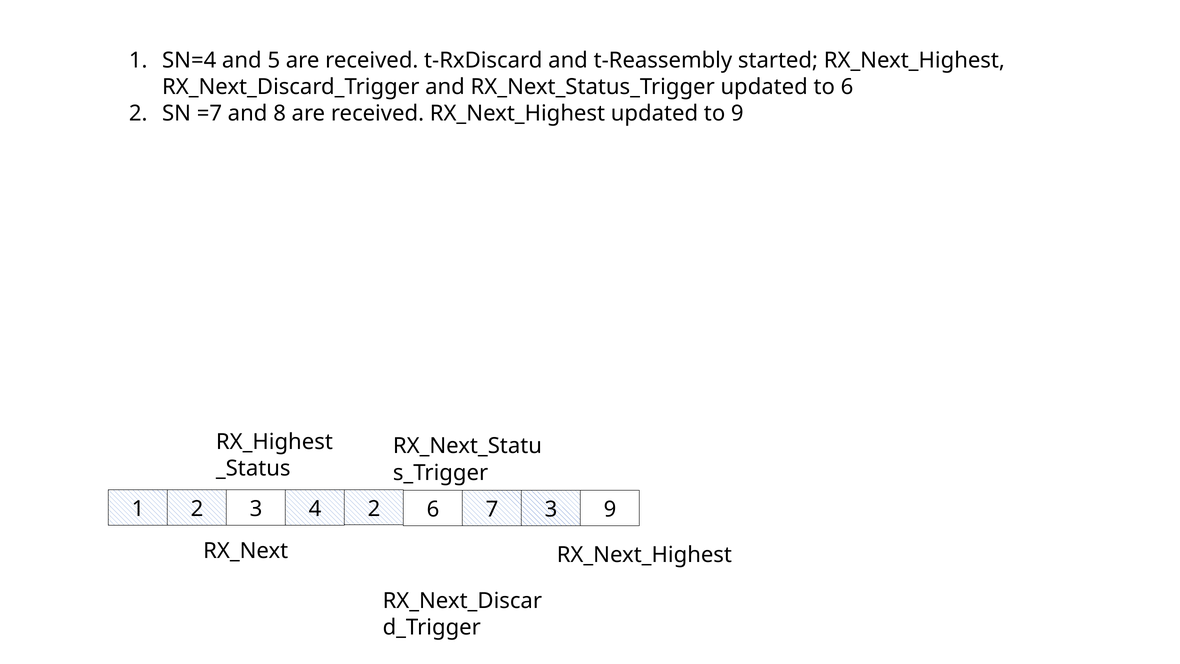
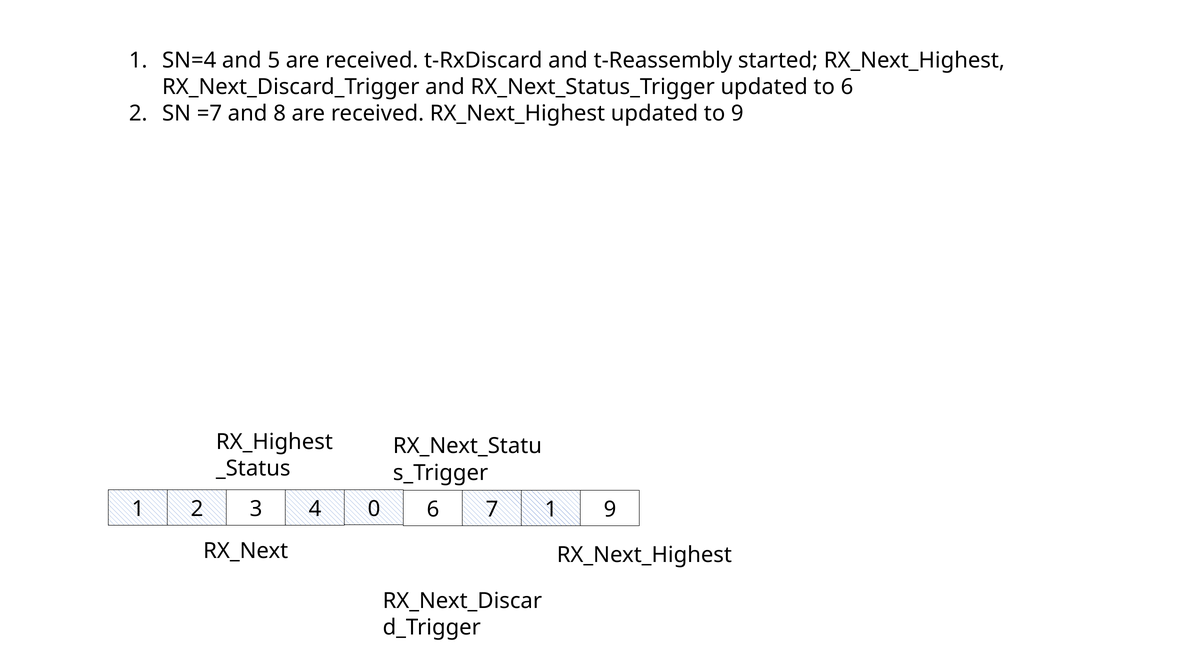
4 2: 2 -> 0
7 3: 3 -> 1
